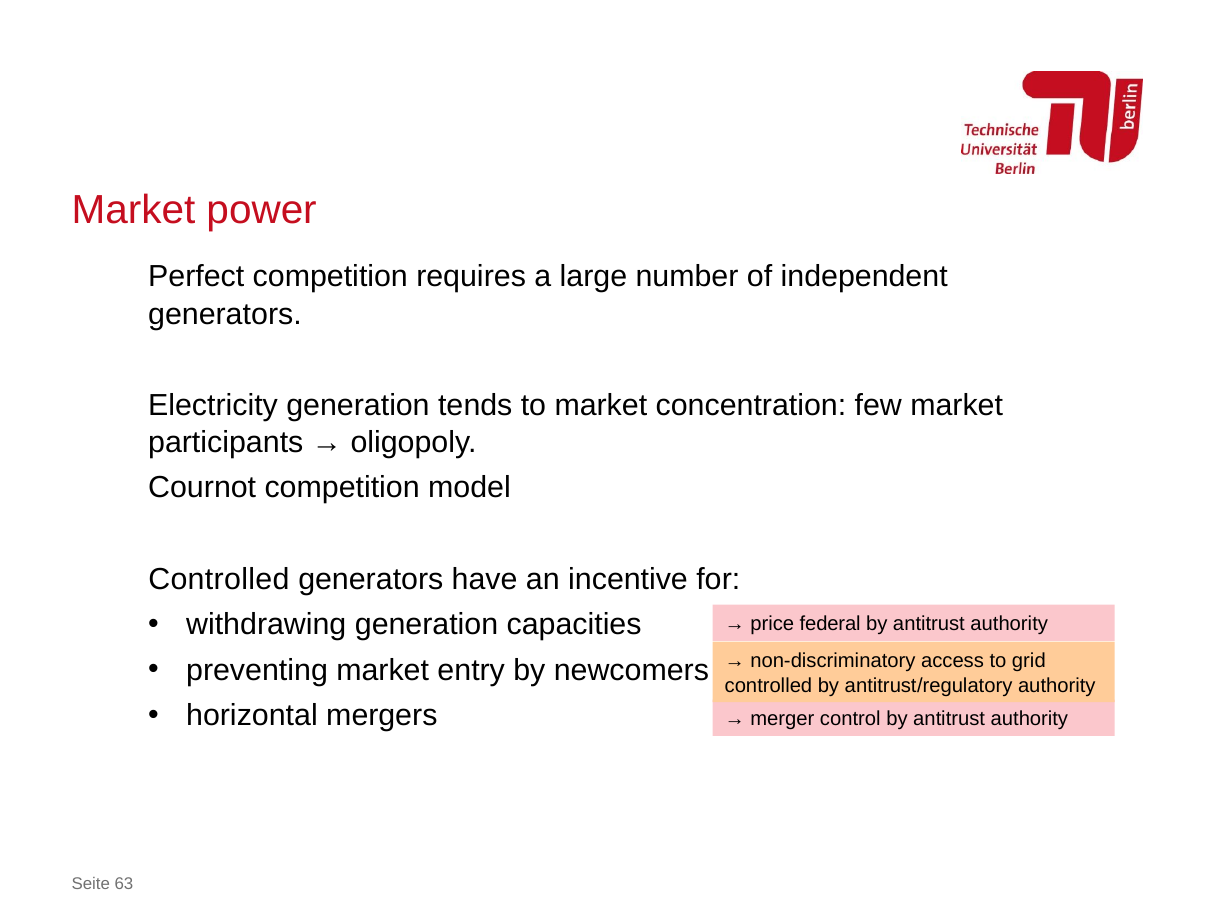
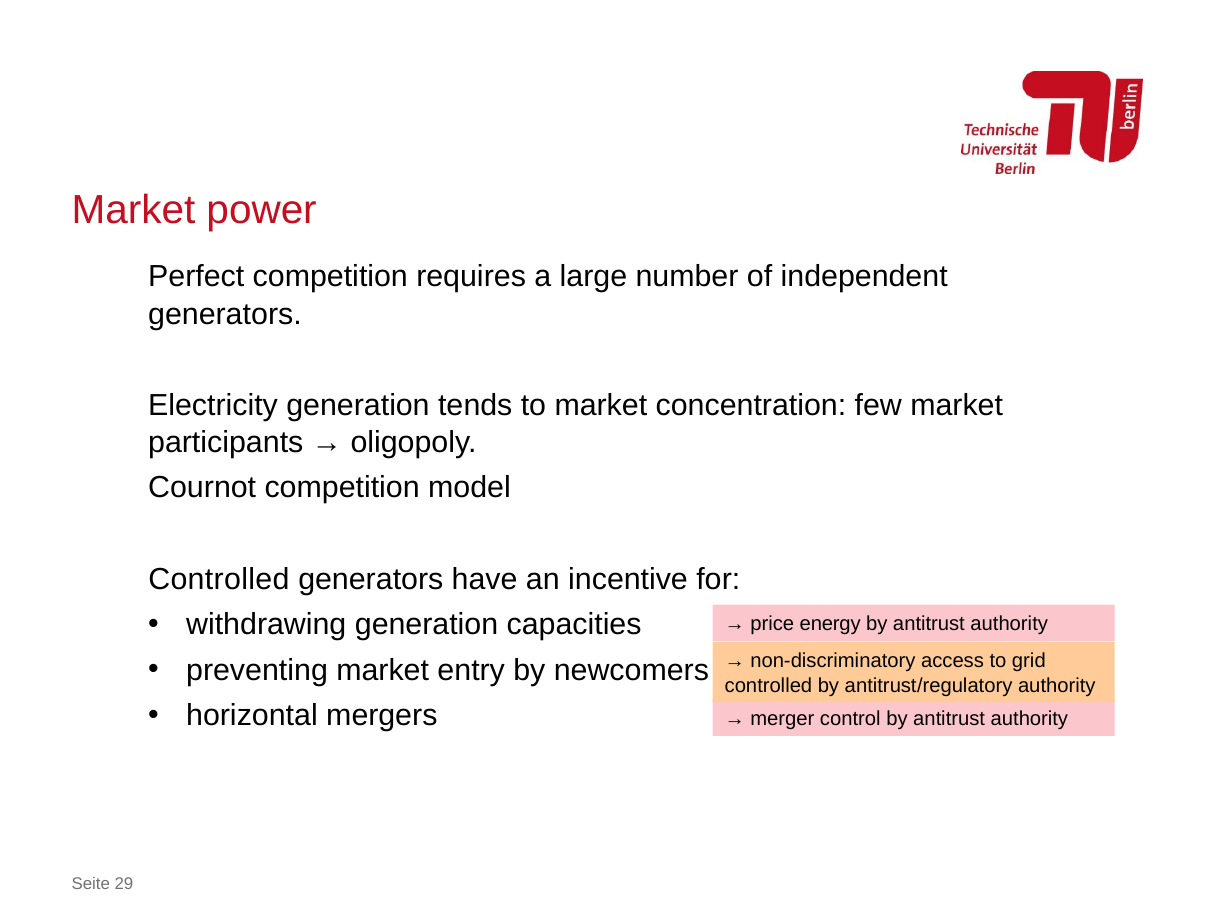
federal: federal -> energy
63: 63 -> 29
